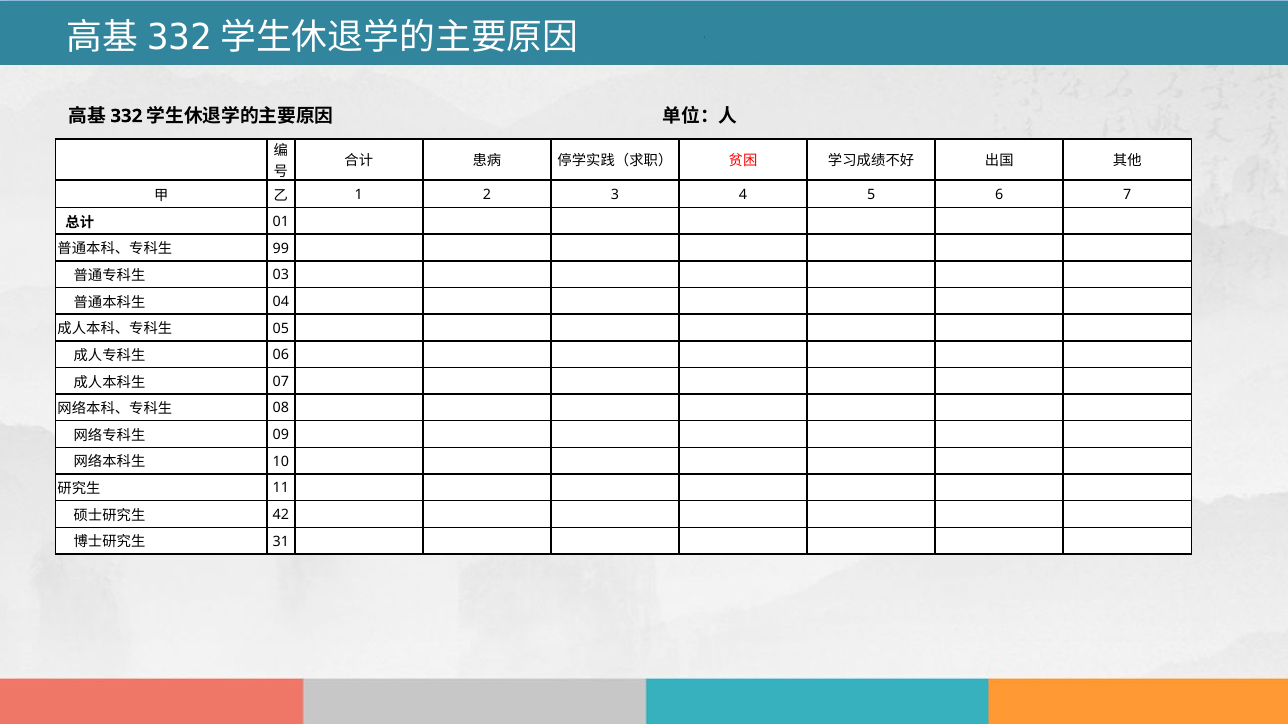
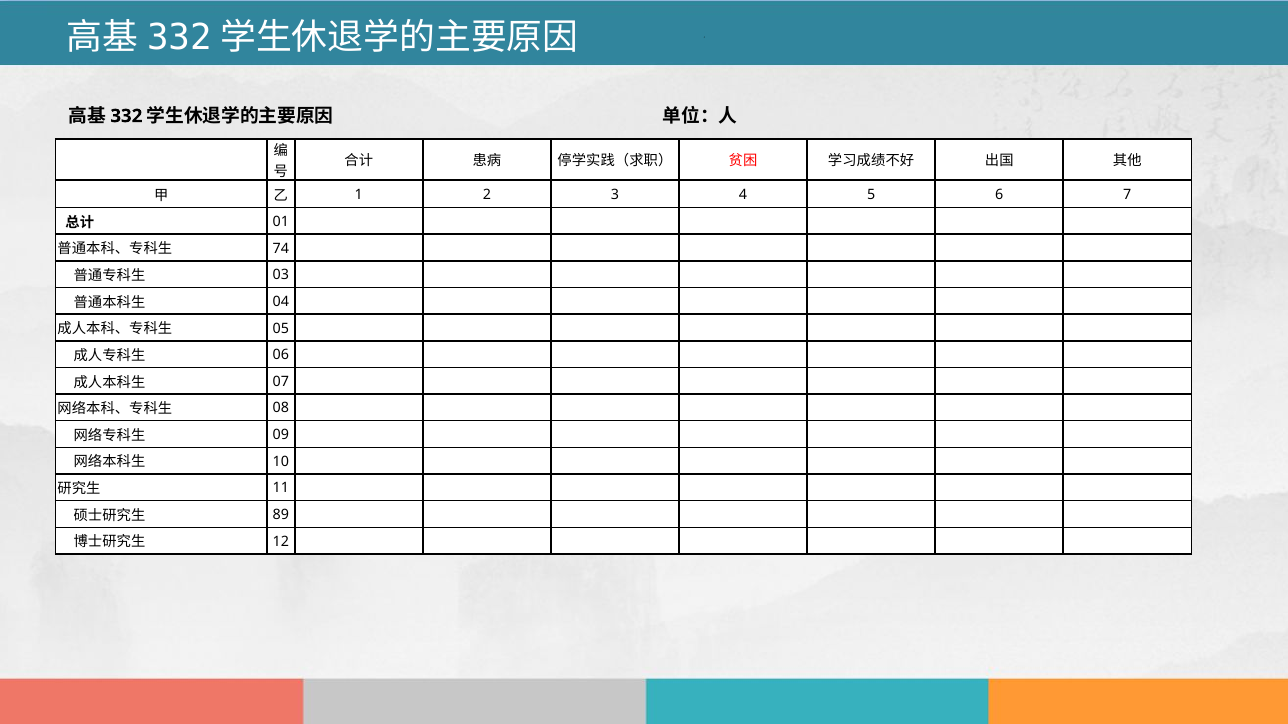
99: 99 -> 74
42: 42 -> 89
31: 31 -> 12
